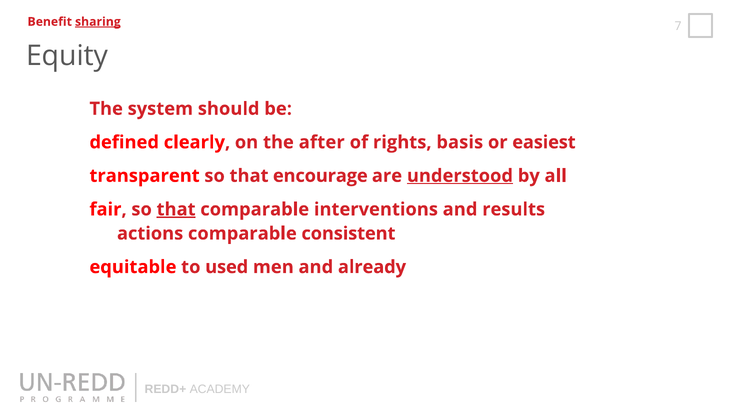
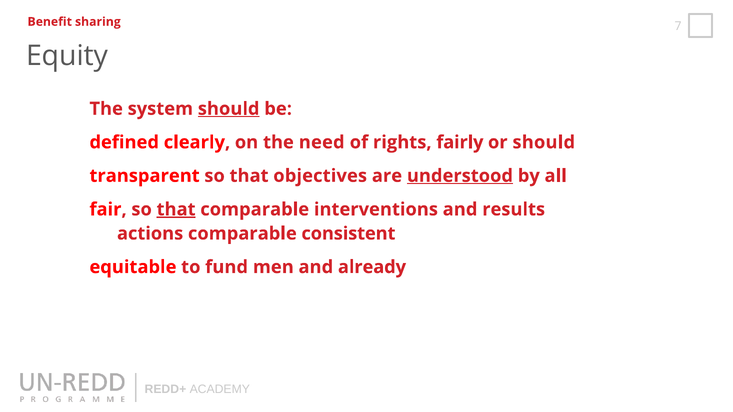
sharing underline: present -> none
should at (229, 109) underline: none -> present
after: after -> need
basis: basis -> fairly
or easiest: easiest -> should
encourage: encourage -> objectives
used: used -> fund
